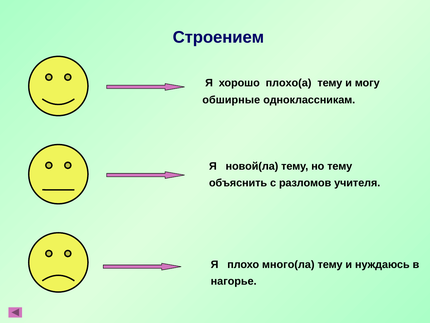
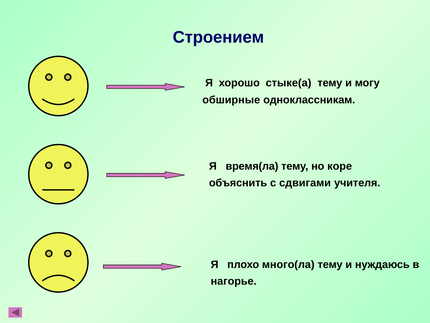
плохо(а: плохо(а -> стыке(а
новой(ла: новой(ла -> время(ла
но тему: тему -> коре
разломов: разломов -> сдвигами
